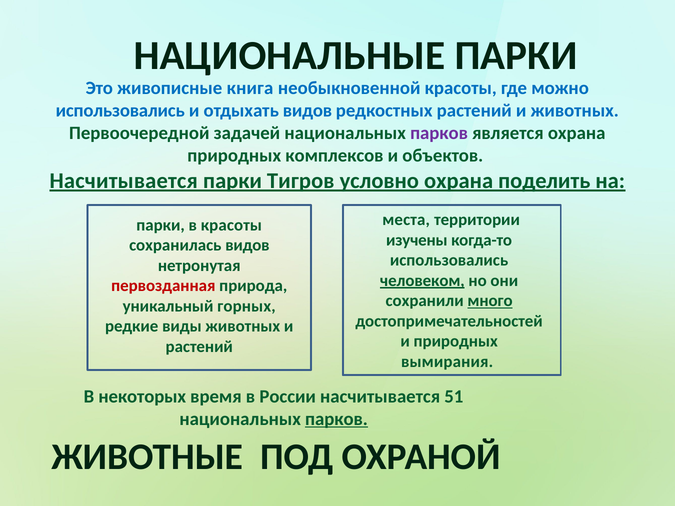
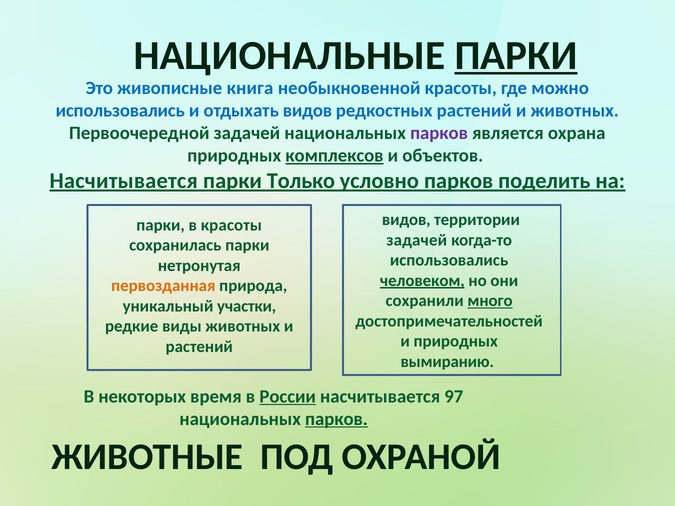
ПАРКИ at (516, 55) underline: none -> present
комплексов underline: none -> present
Тигров: Тигров -> Только
условно охрана: охрана -> парков
места at (406, 220): места -> видов
изучены at (417, 240): изучены -> задачей
сохранилась видов: видов -> парки
первозданная colour: red -> orange
горных: горных -> участки
вымирания: вымирания -> вымиранию
России underline: none -> present
51: 51 -> 97
